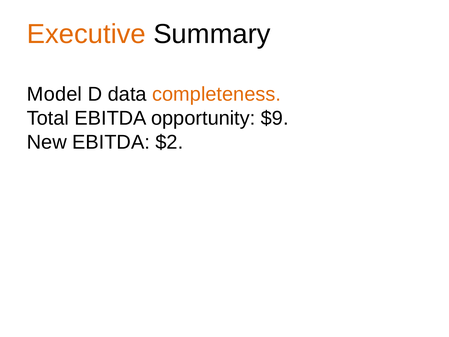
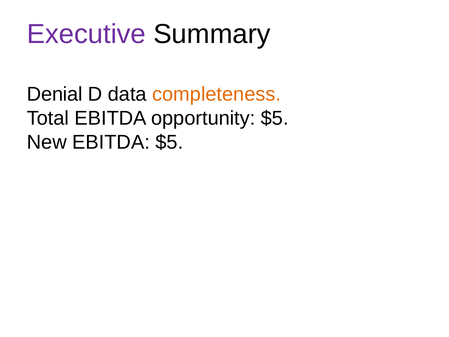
Executive colour: orange -> purple
Model: Model -> Denial
opportunity $9: $9 -> $5
EBITDA $2: $2 -> $5
